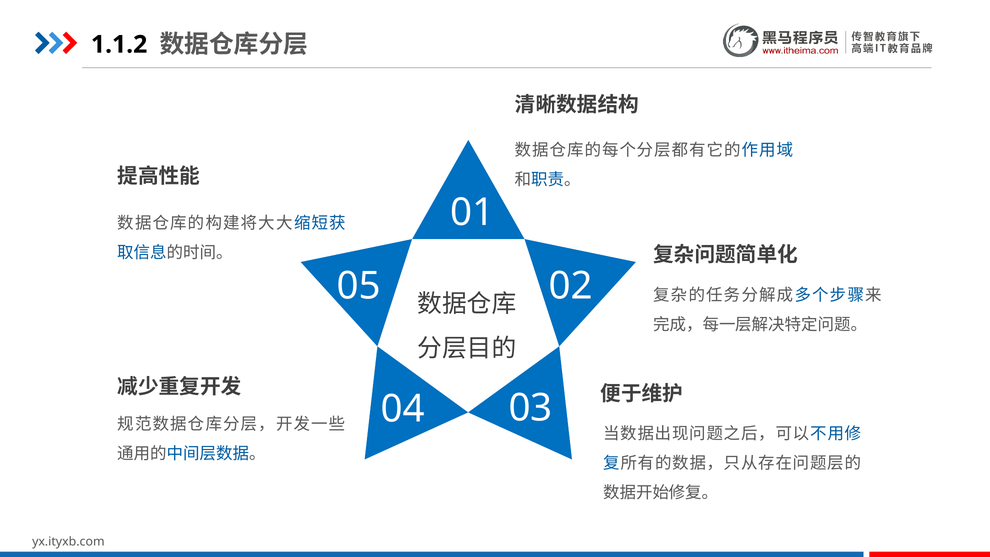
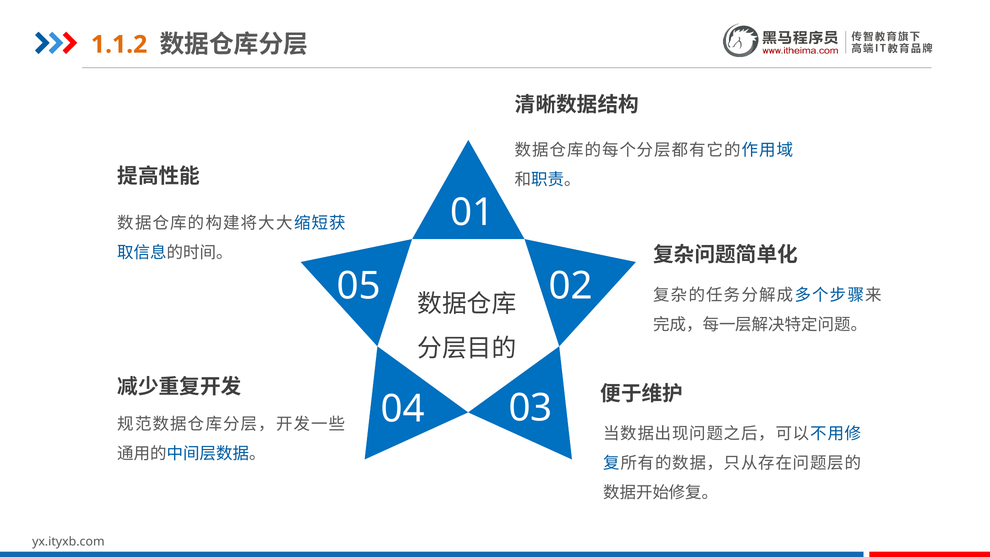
1.1.2 colour: black -> orange
